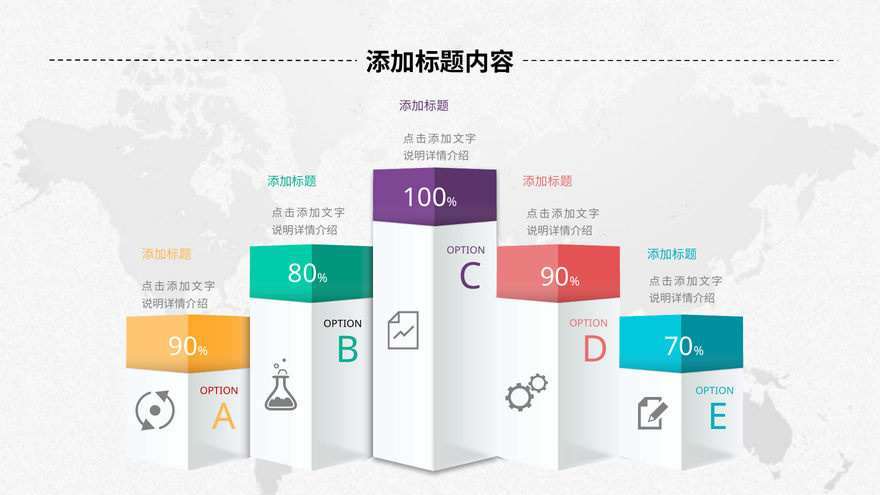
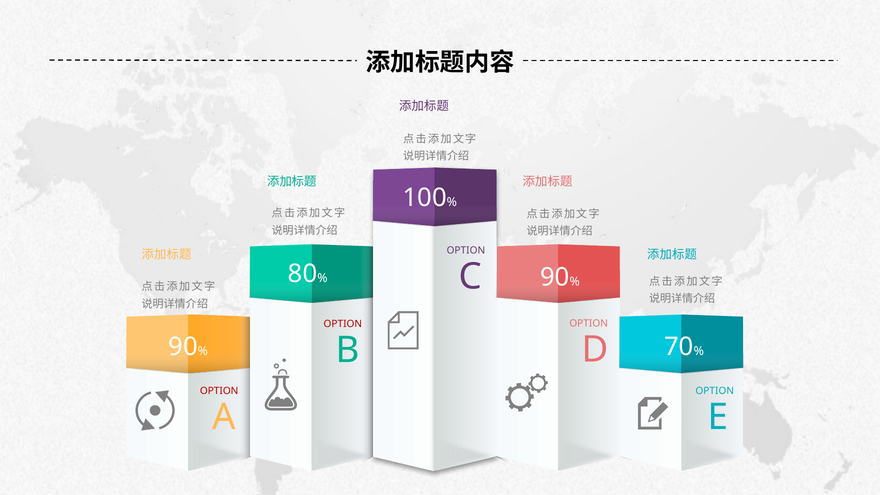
OPTION at (343, 324) colour: black -> red
